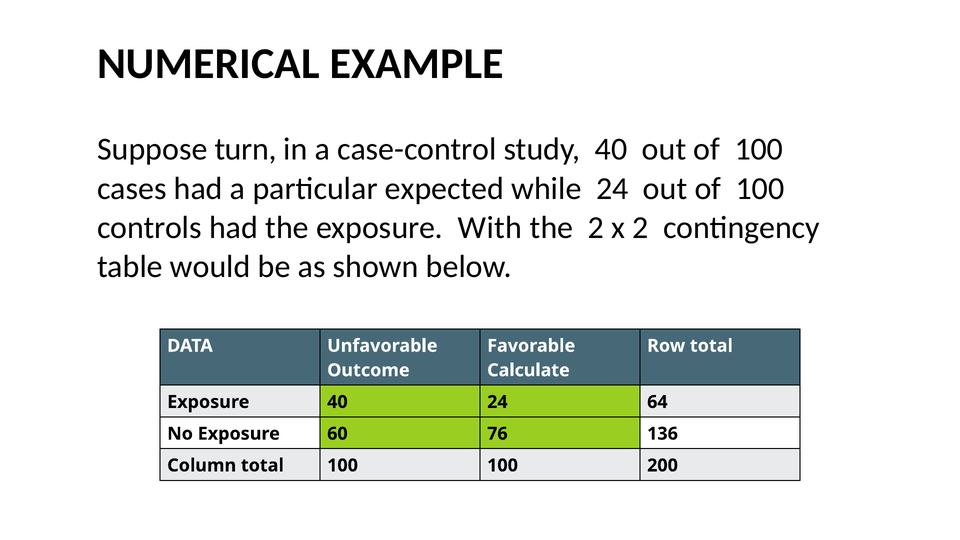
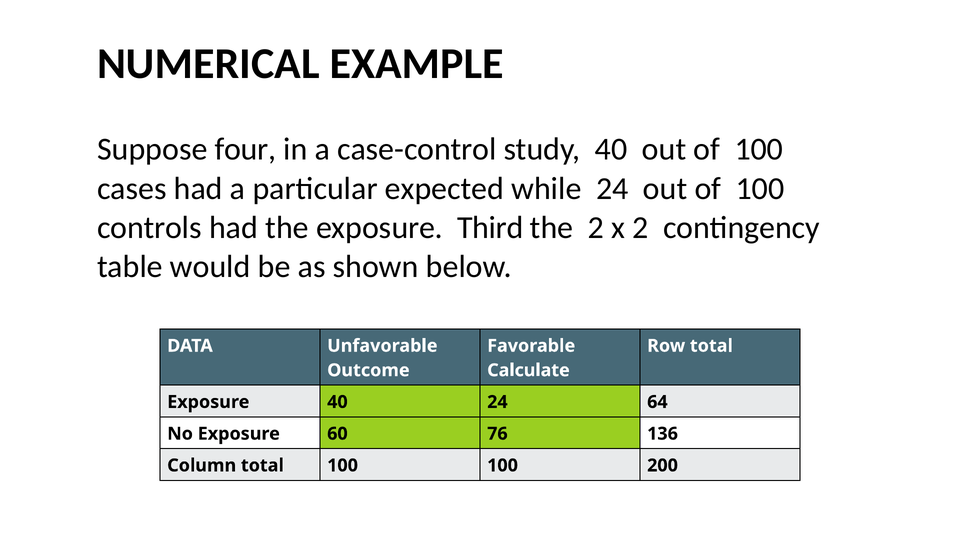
turn: turn -> four
With: With -> Third
